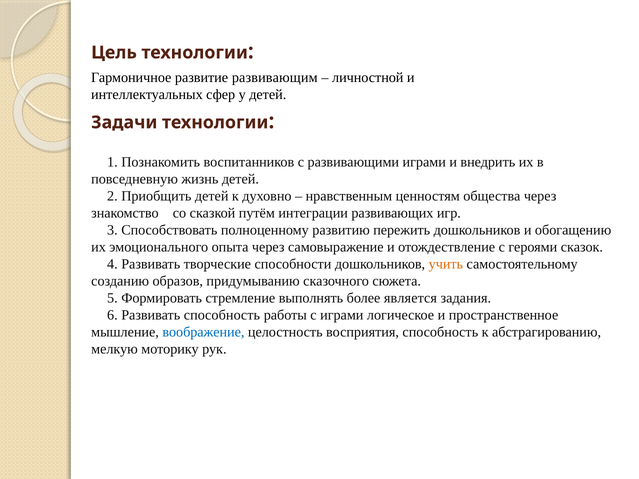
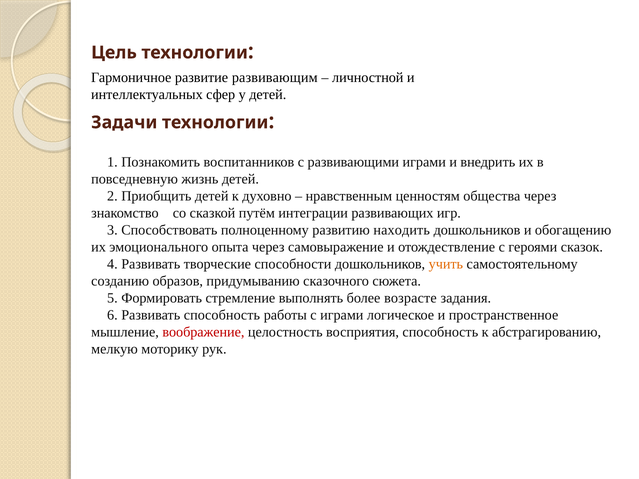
пережить: пережить -> находить
является: является -> возрасте
воображение colour: blue -> red
